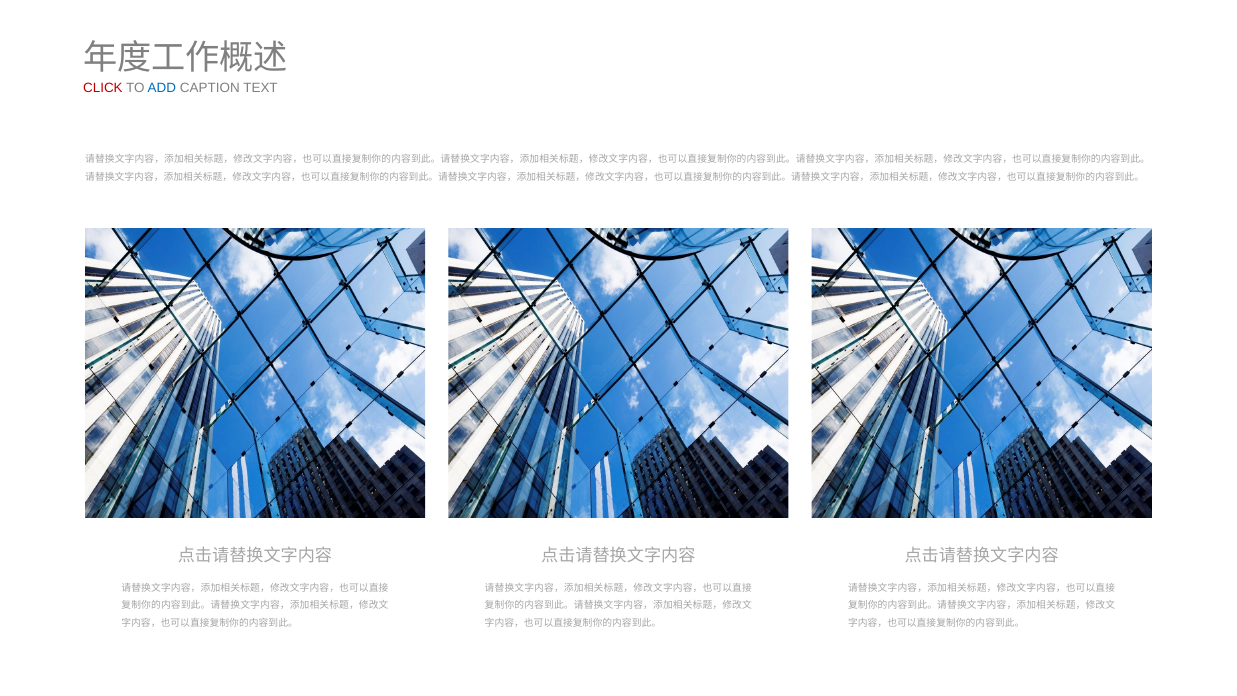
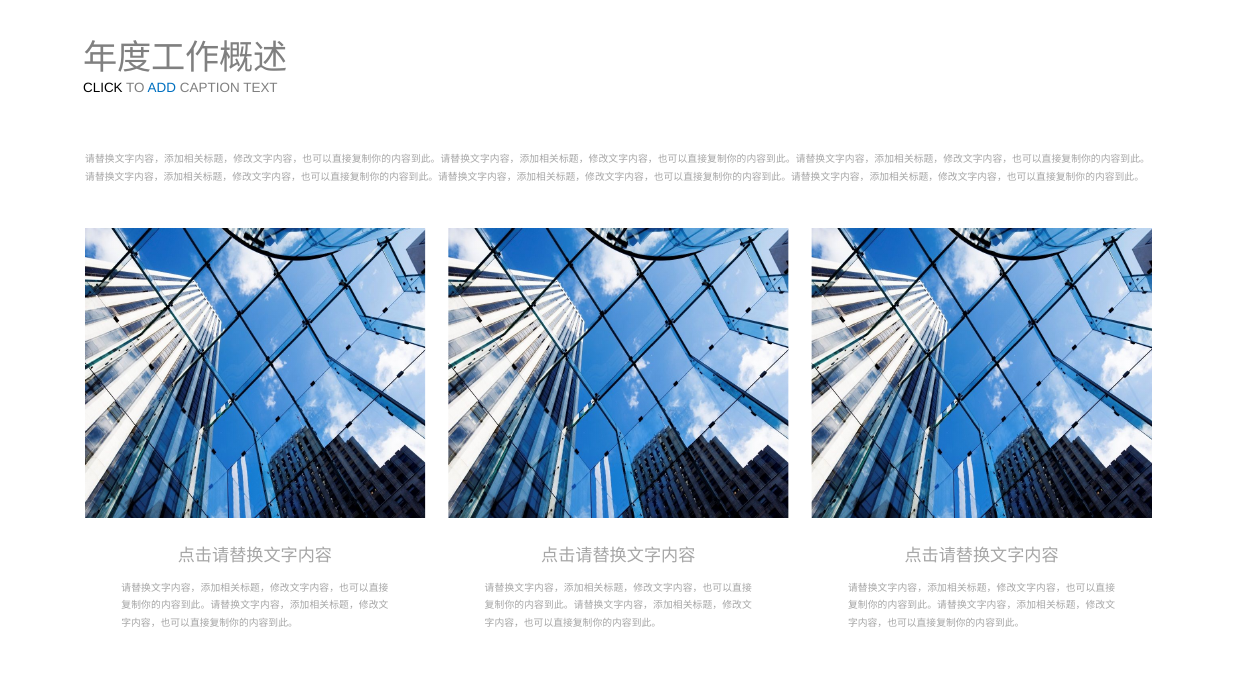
CLICK colour: red -> black
